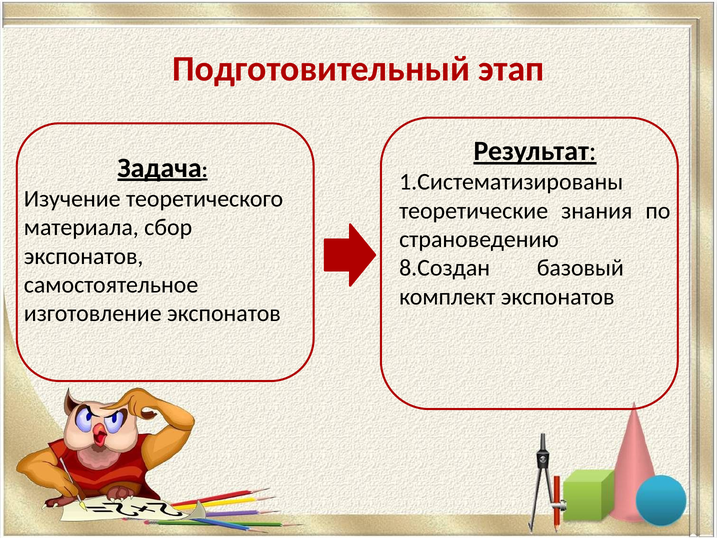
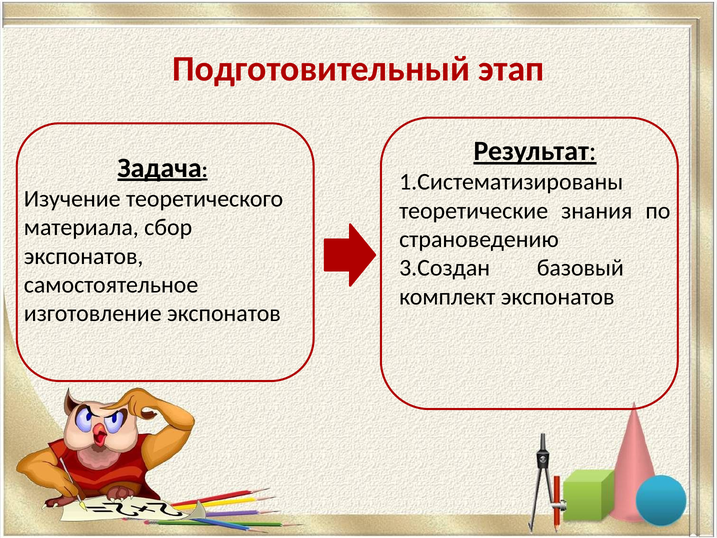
8.Создан: 8.Создан -> 3.Создан
